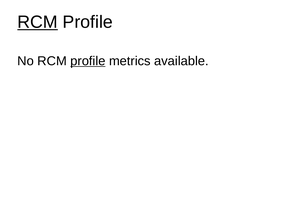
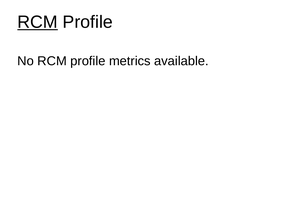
profile at (88, 61) underline: present -> none
